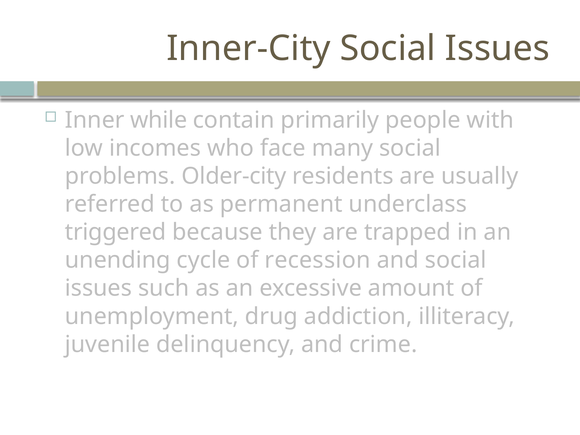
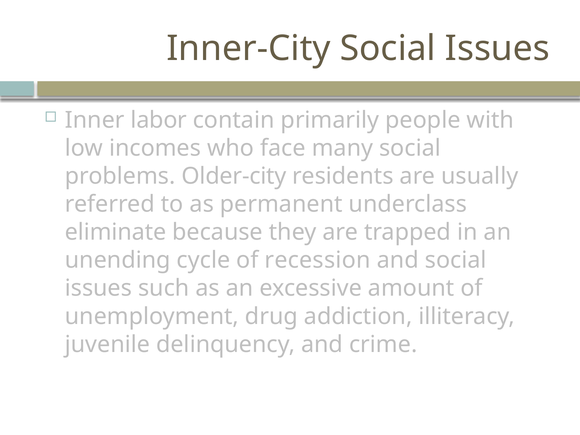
while: while -> labor
triggered: triggered -> eliminate
